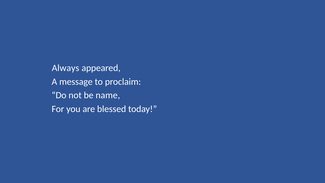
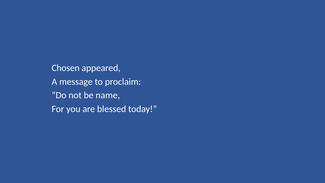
Always: Always -> Chosen
